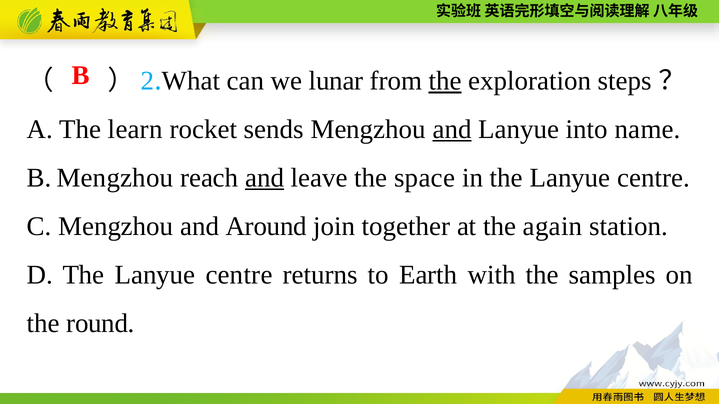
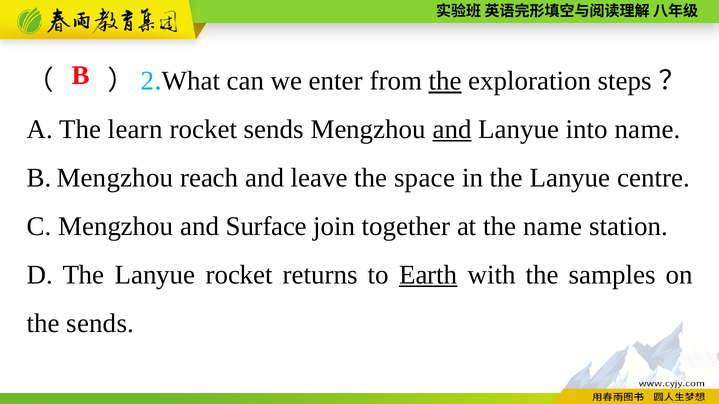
lunar: lunar -> enter
and at (265, 178) underline: present -> none
Around: Around -> Surface
the again: again -> name
D The Lanyue centre: centre -> rocket
Earth underline: none -> present
the round: round -> sends
